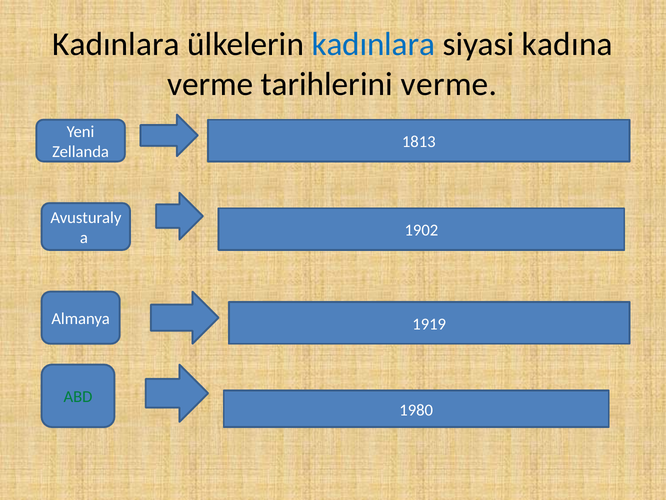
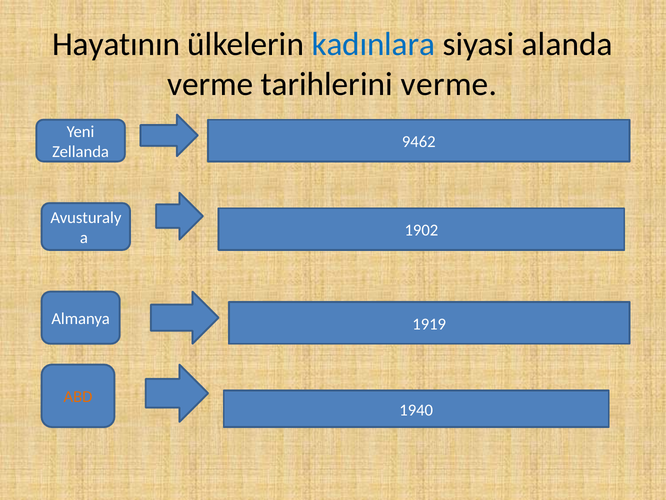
Kadınlara at (116, 44): Kadınlara -> Hayatının
kadına: kadına -> alanda
1813: 1813 -> 9462
ABD colour: green -> orange
1980: 1980 -> 1940
